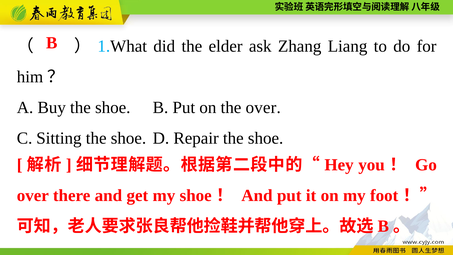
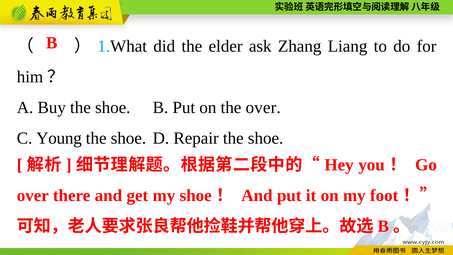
Sitting: Sitting -> Young
